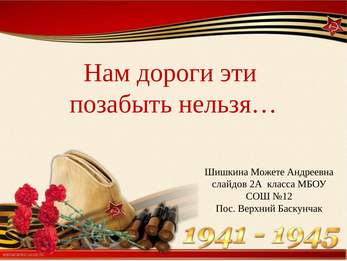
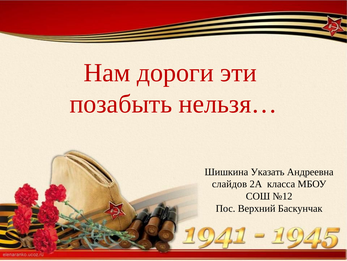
Можете: Можете -> Указать
